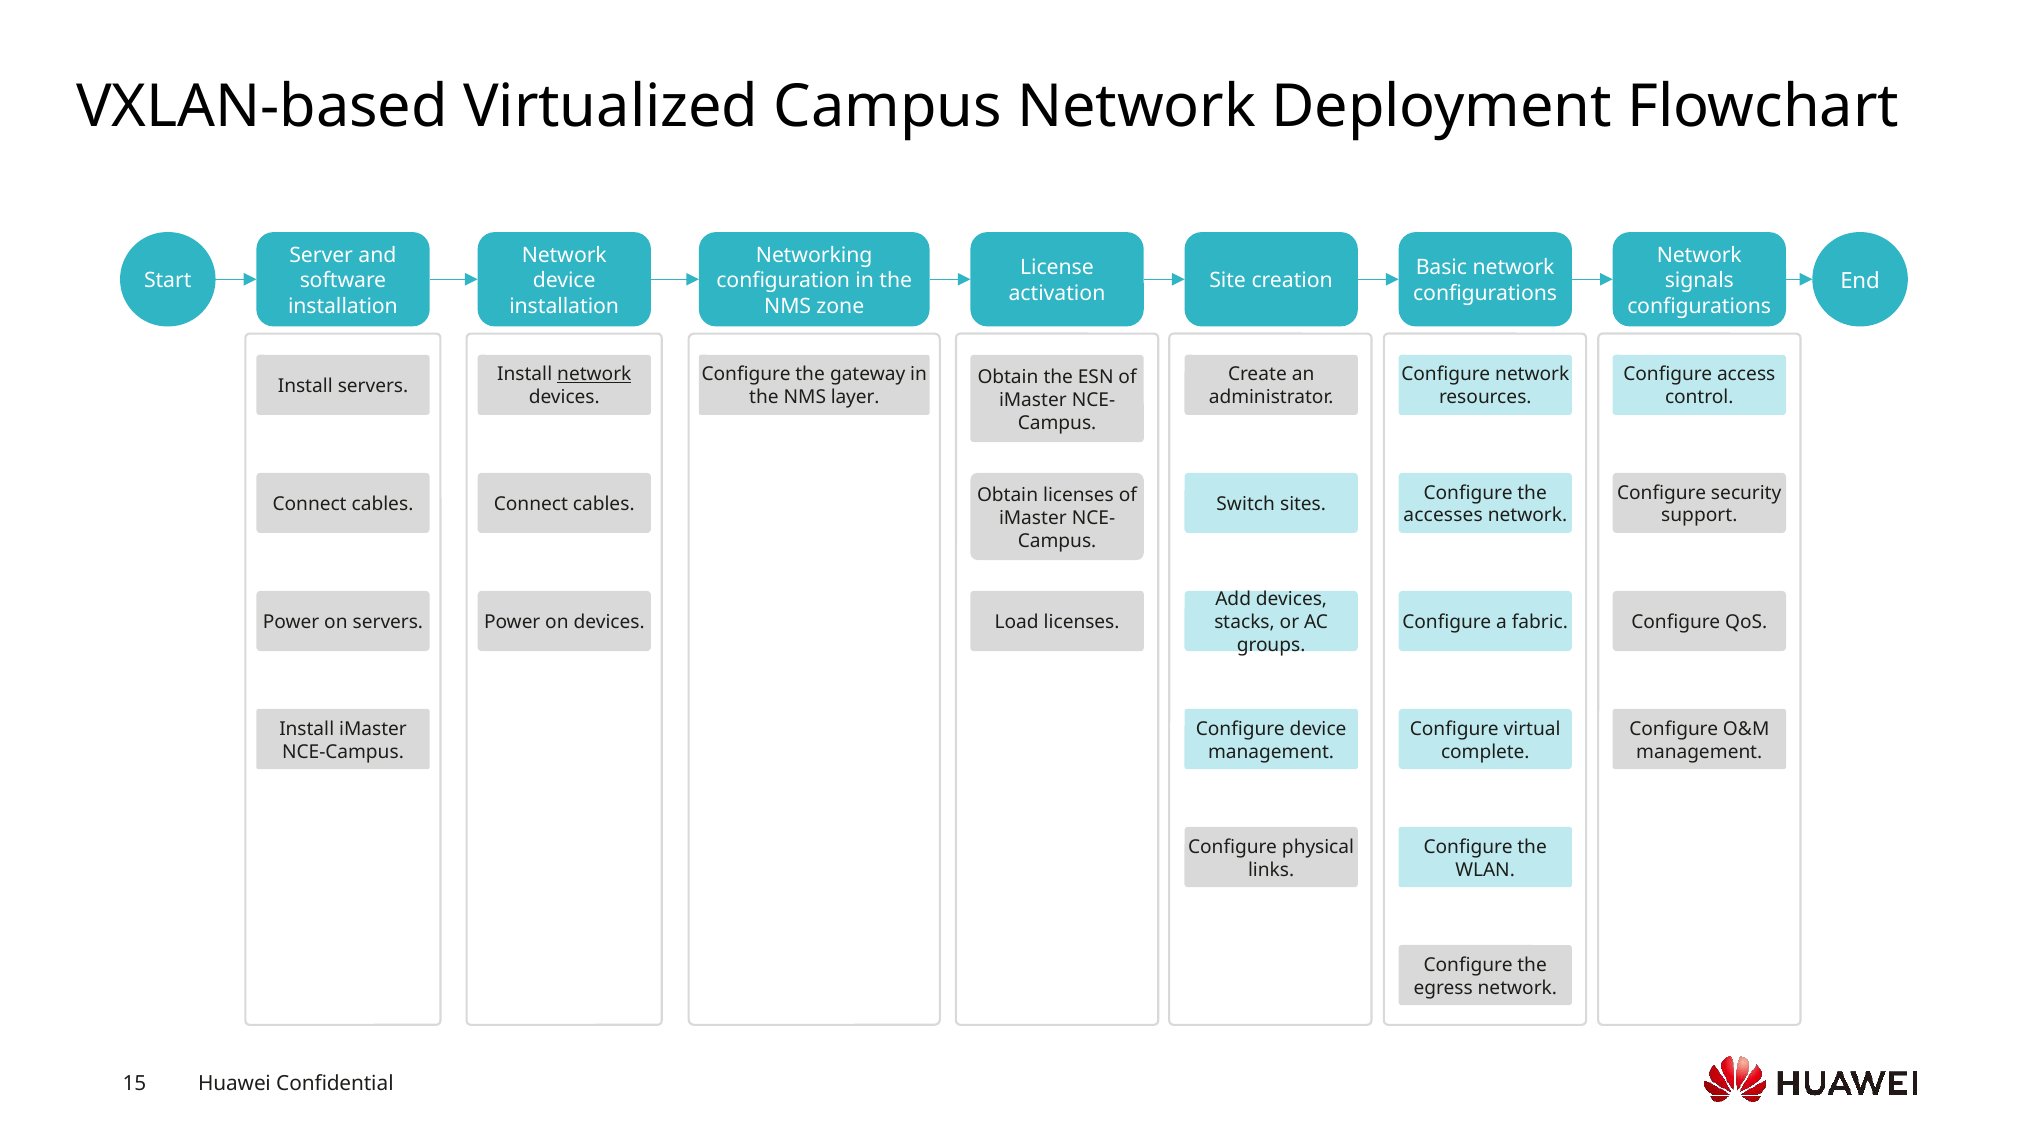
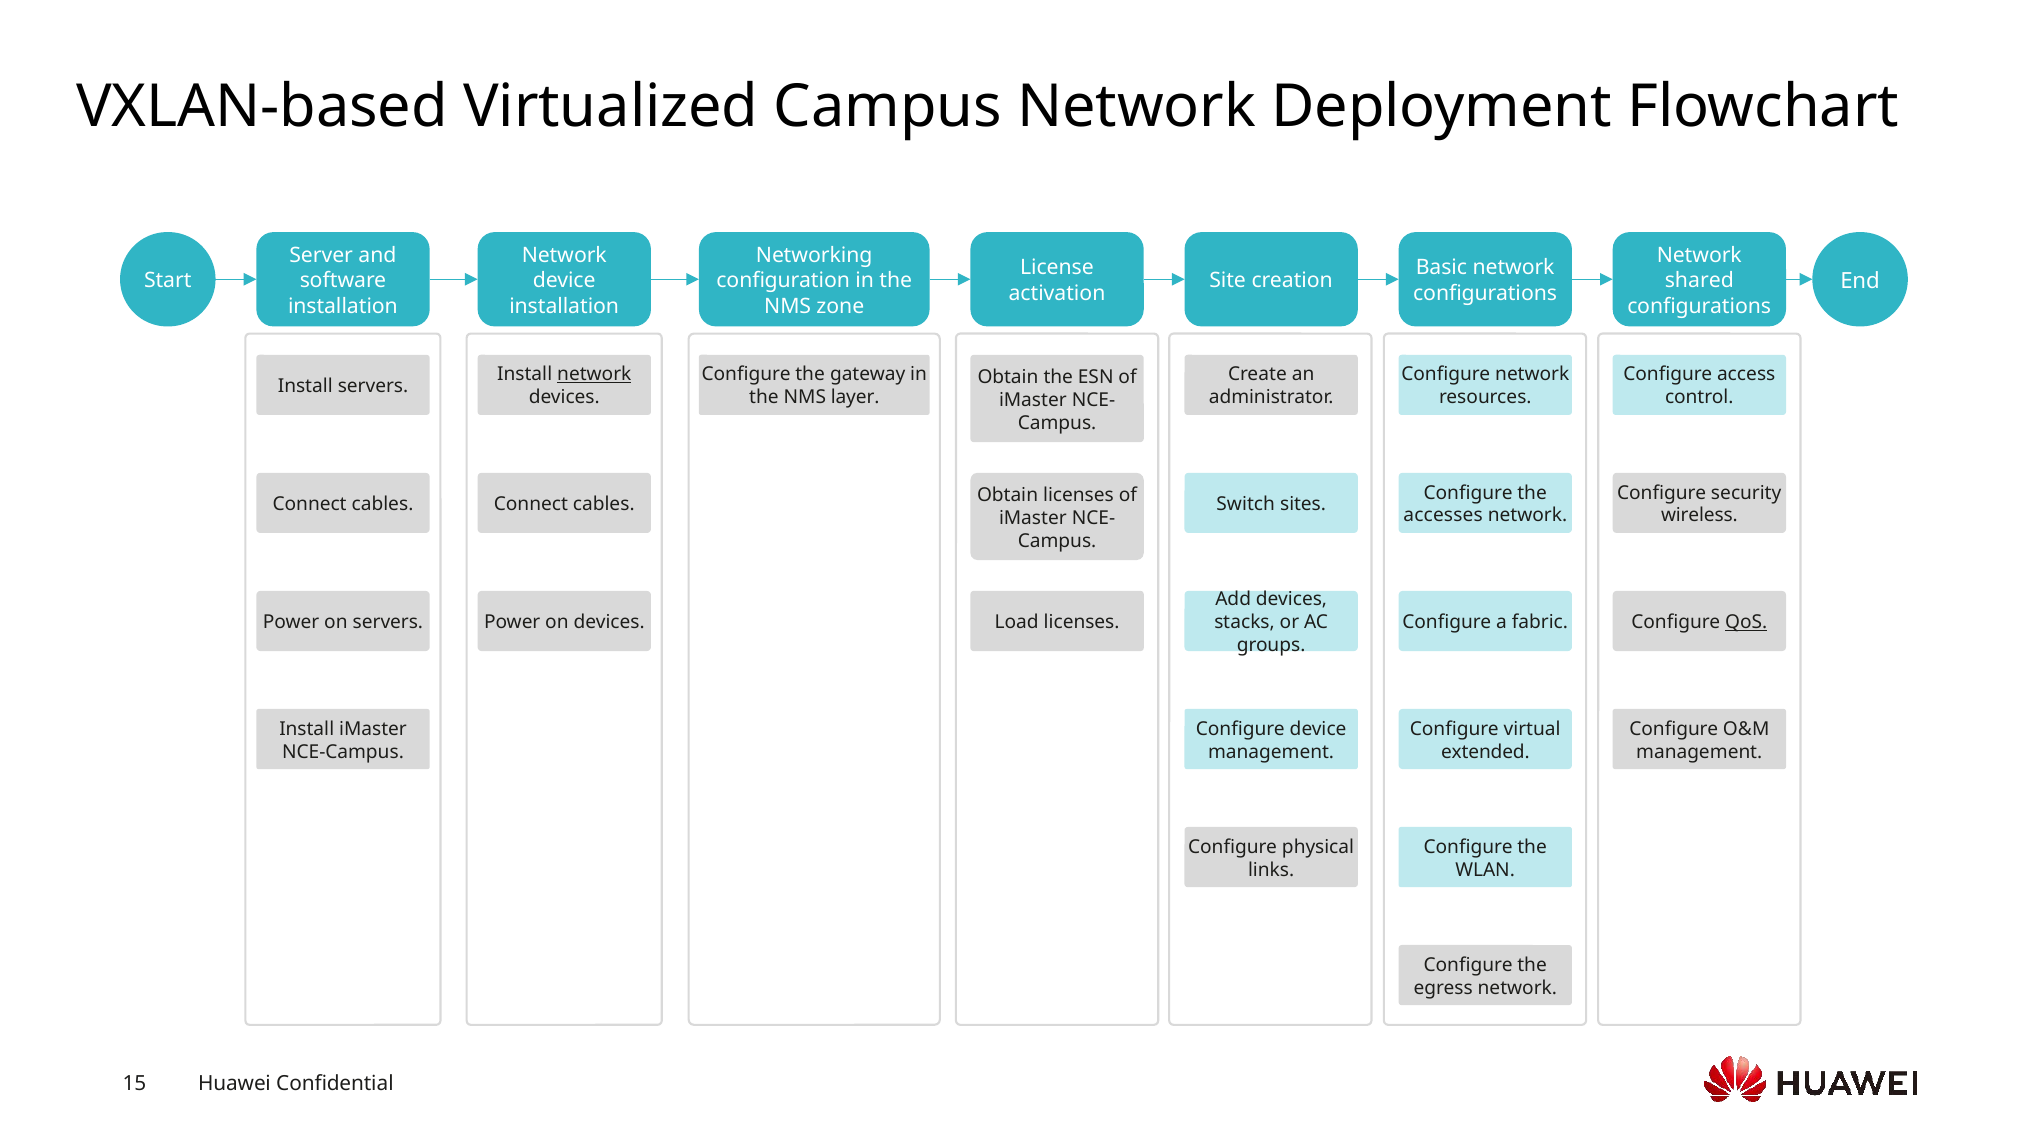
signals: signals -> shared
support: support -> wireless
QoS underline: none -> present
complete: complete -> extended
